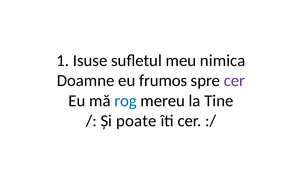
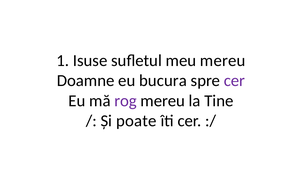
meu nimica: nimica -> mereu
frumos: frumos -> bucura
rog colour: blue -> purple
